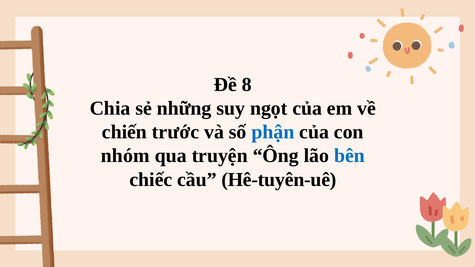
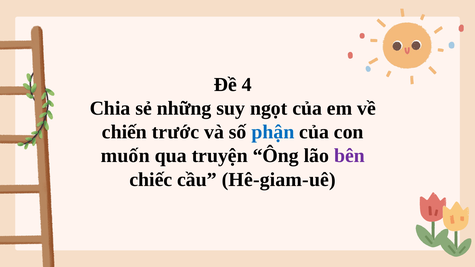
8: 8 -> 4
nhóm: nhóm -> muốn
bên colour: blue -> purple
Hê-tuyên-uê: Hê-tuyên-uê -> Hê-giam-uê
